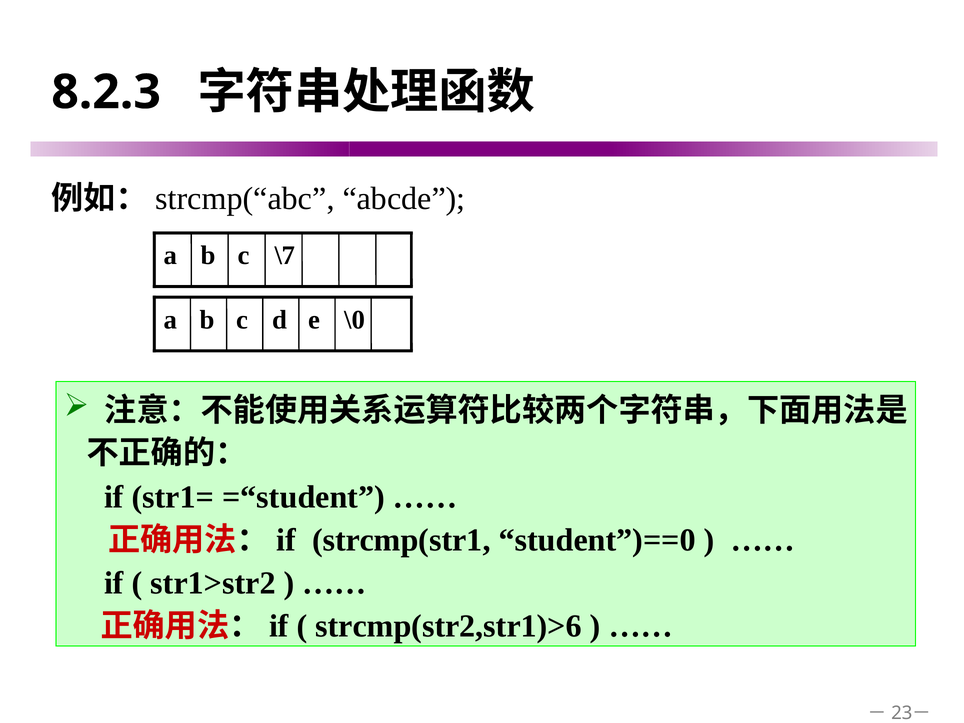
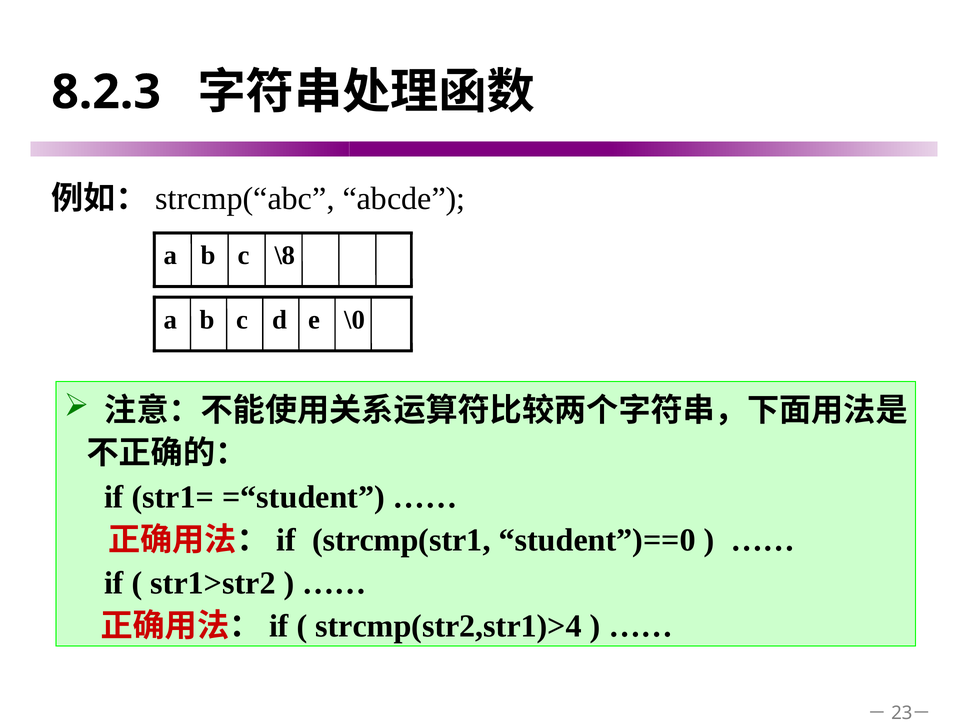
\7: \7 -> \8
strcmp(str2,str1)>6: strcmp(str2,str1)>6 -> strcmp(str2,str1)>4
